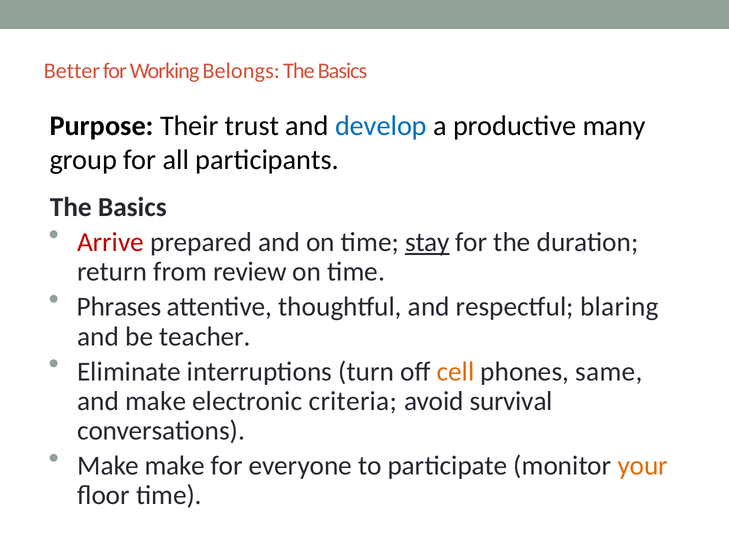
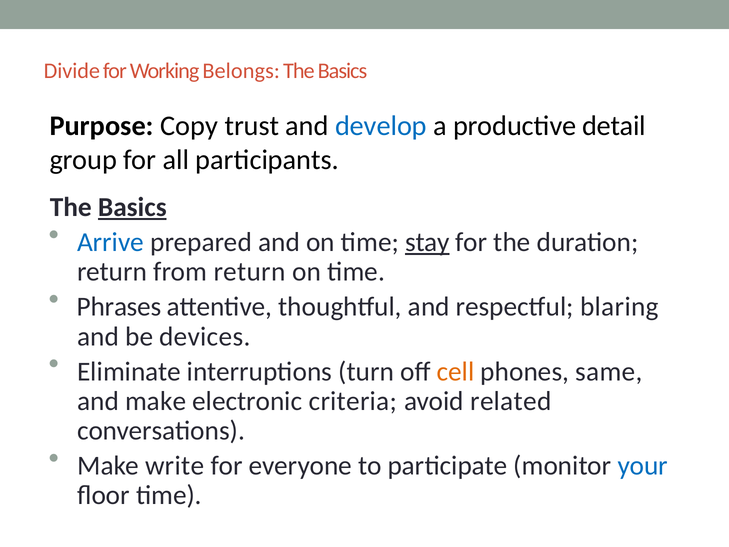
Better: Better -> Divide
Their: Their -> Copy
many: many -> detail
Basics at (132, 207) underline: none -> present
Arrive colour: red -> blue
from review: review -> return
teacher: teacher -> devices
survival: survival -> related
Make make: make -> write
your colour: orange -> blue
